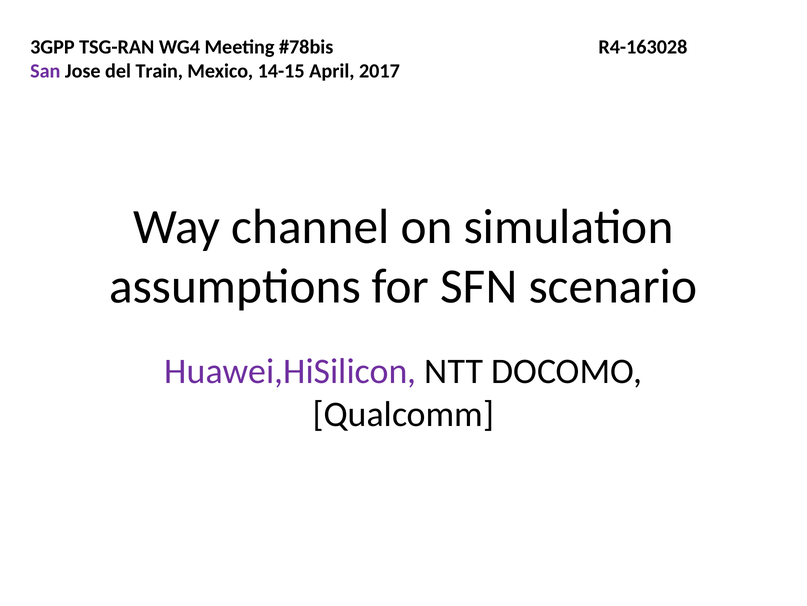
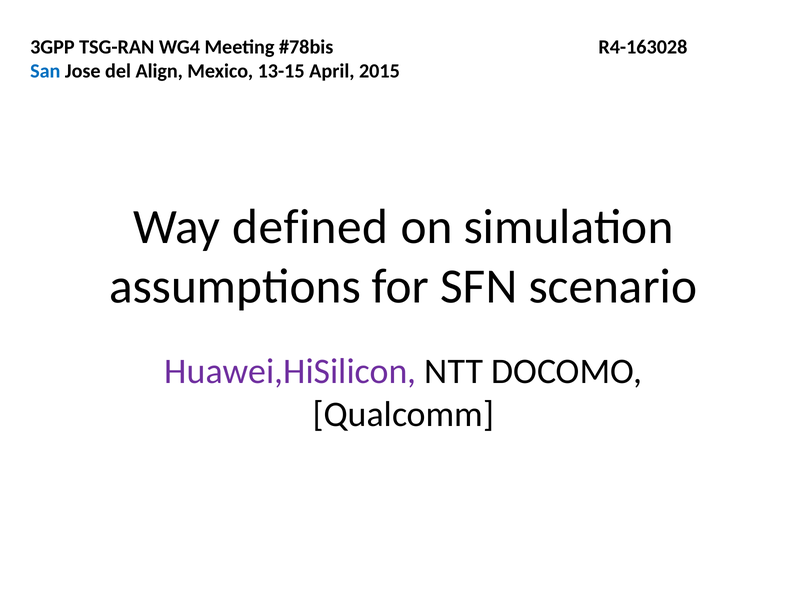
San colour: purple -> blue
Train: Train -> Align
14-15: 14-15 -> 13-15
2017: 2017 -> 2015
channel: channel -> defined
